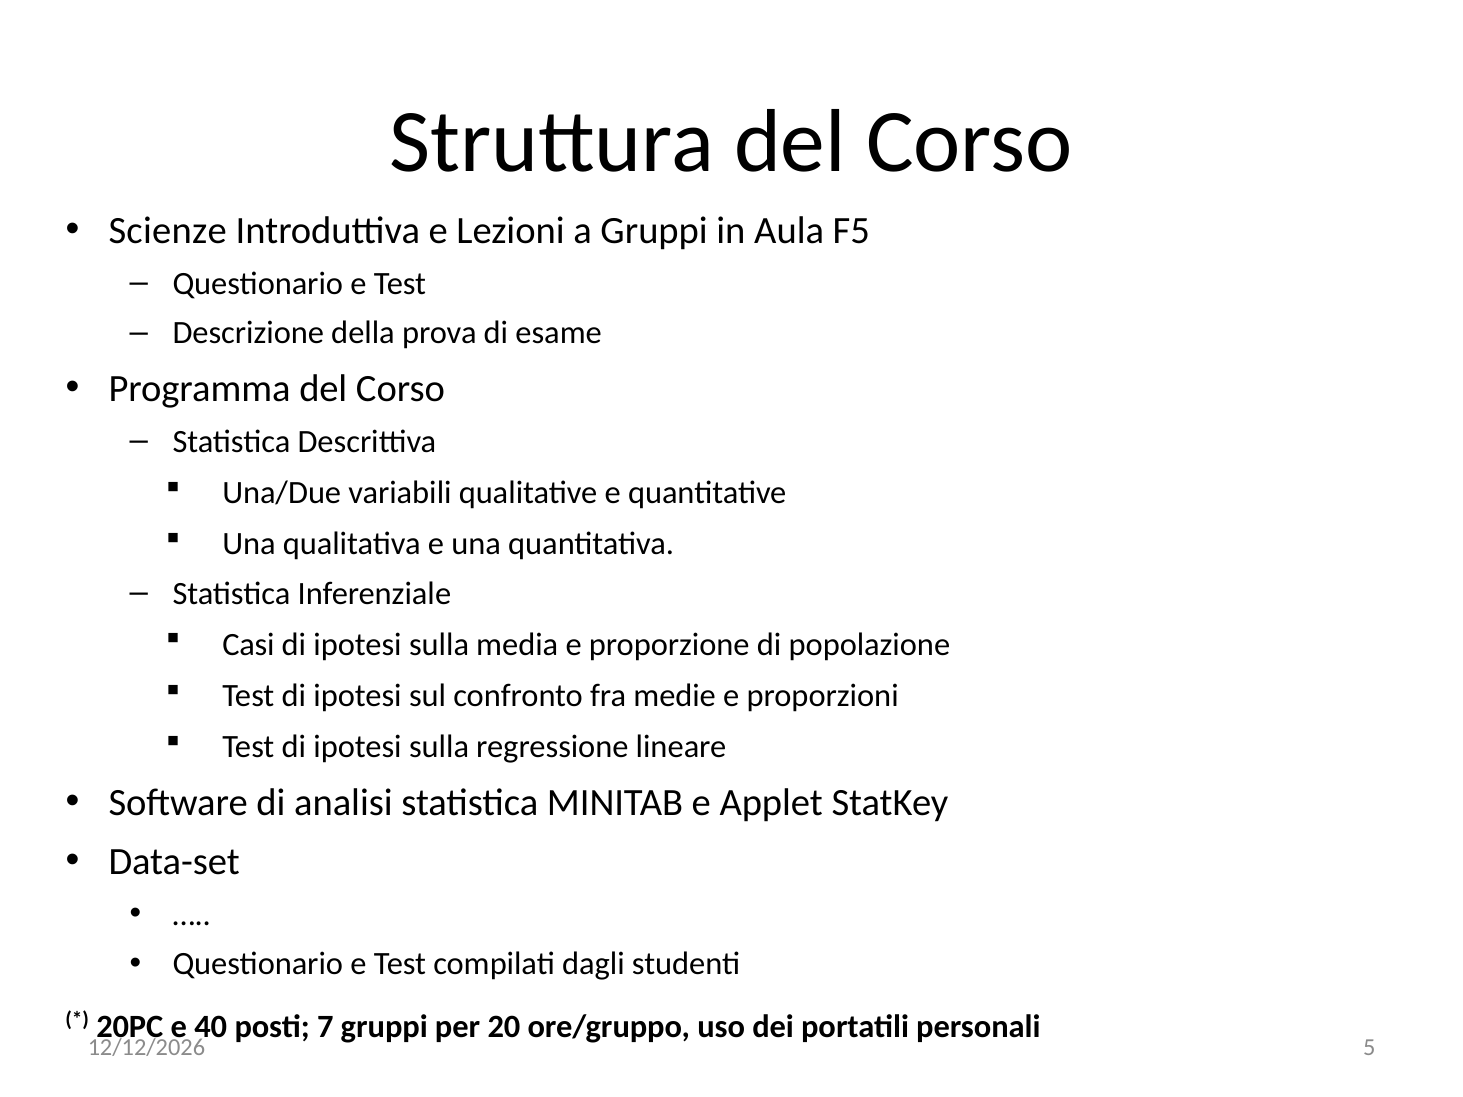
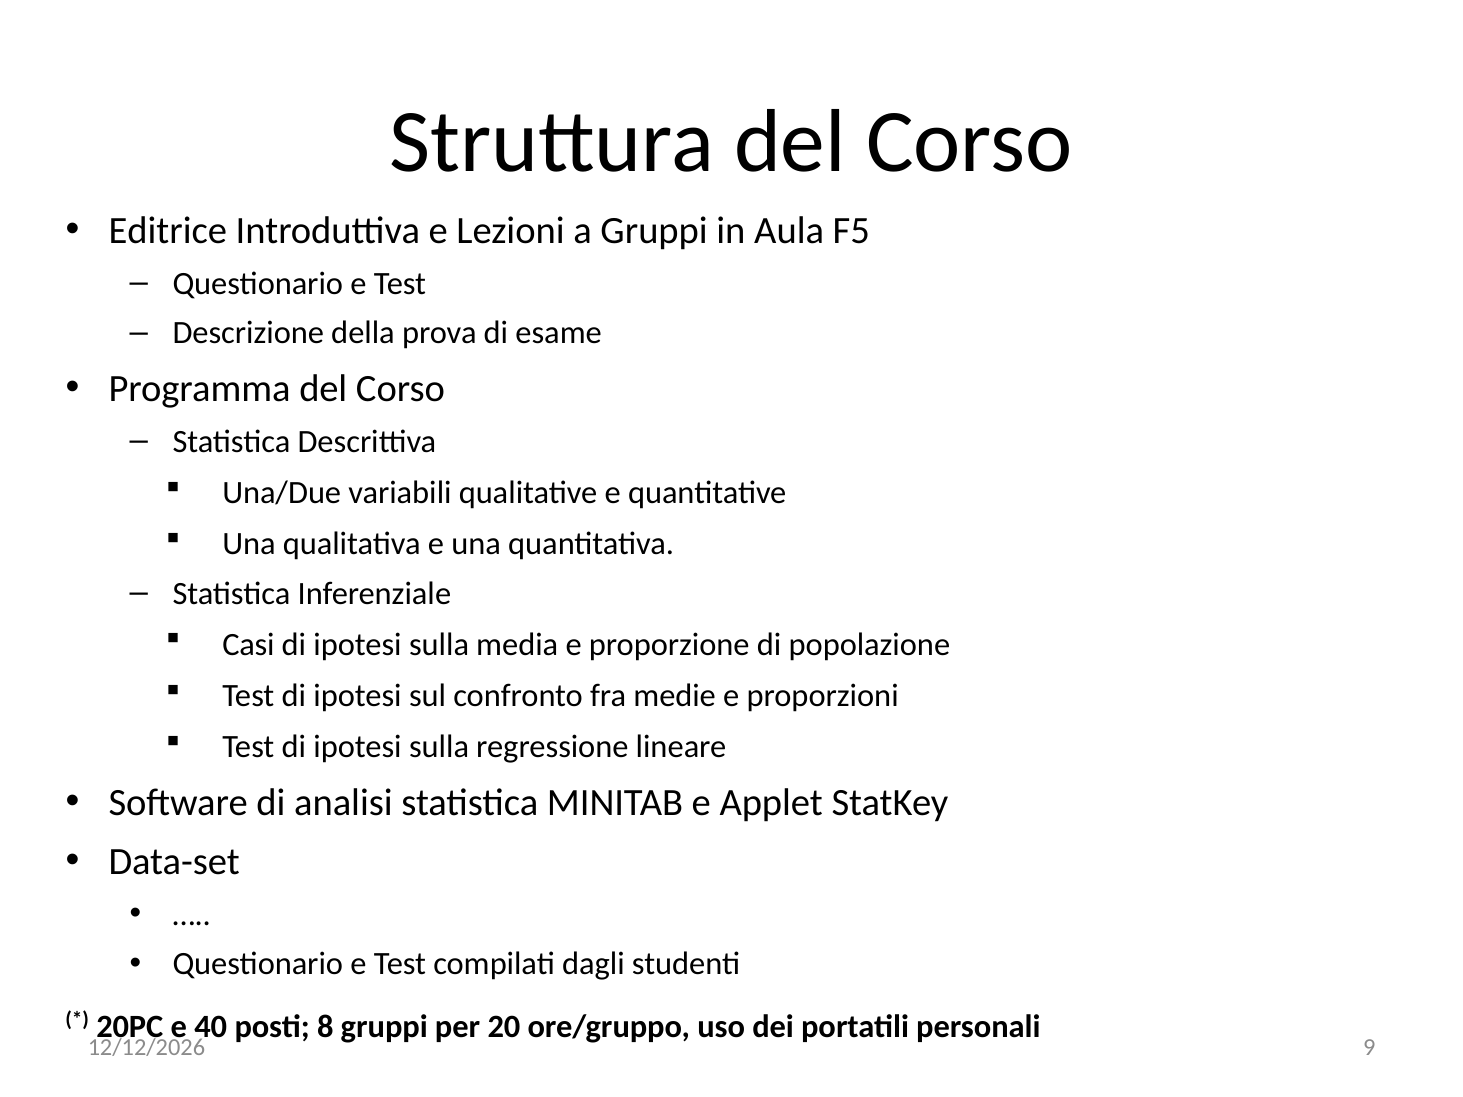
Scienze: Scienze -> Editrice
7: 7 -> 8
5: 5 -> 9
